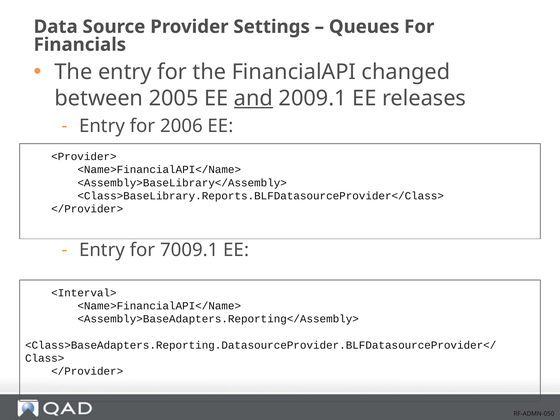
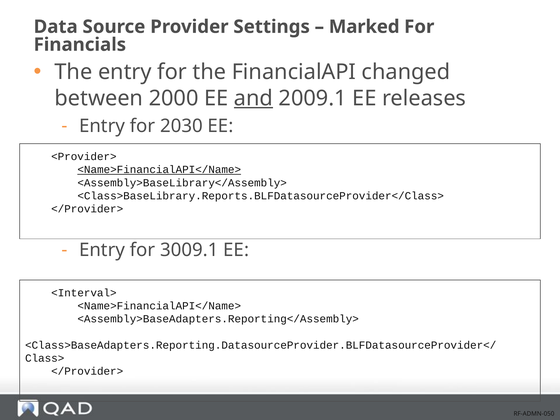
Queues: Queues -> Marked
2005: 2005 -> 2000
2006: 2006 -> 2030
<Name>FinancialAPI</Name> at (159, 170) underline: none -> present
7009.1: 7009.1 -> 3009.1
